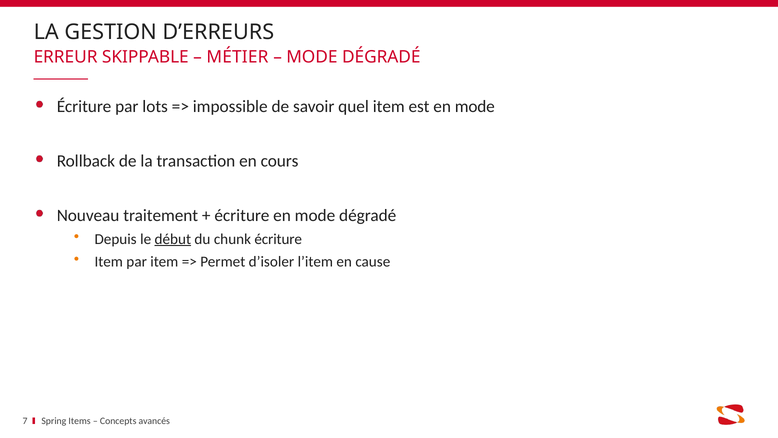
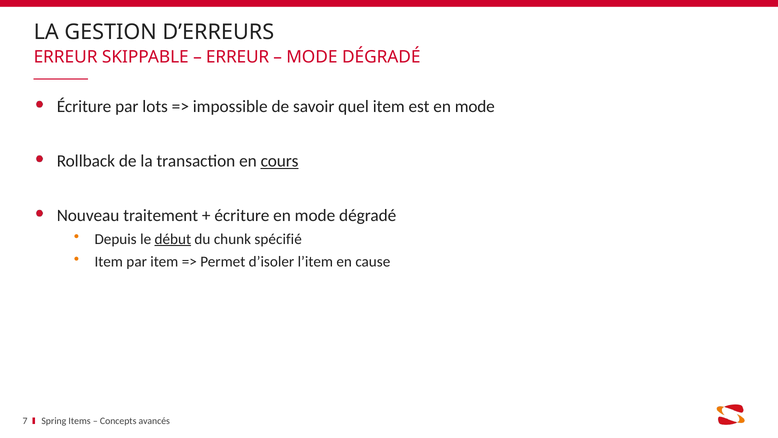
MÉTIER at (237, 57): MÉTIER -> ERREUR
cours underline: none -> present
chunk écriture: écriture -> spécifié
